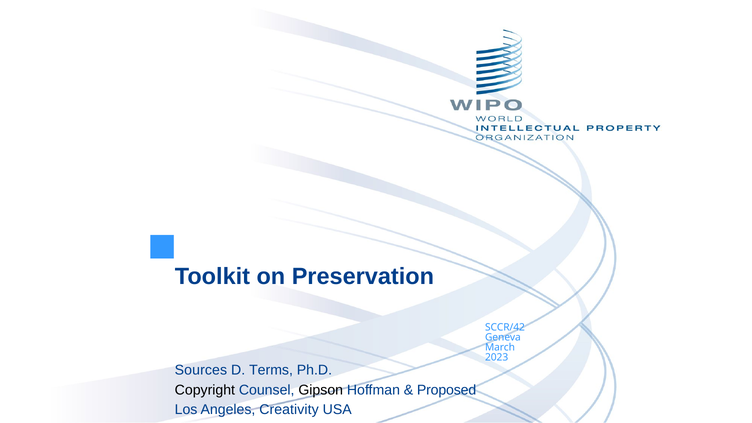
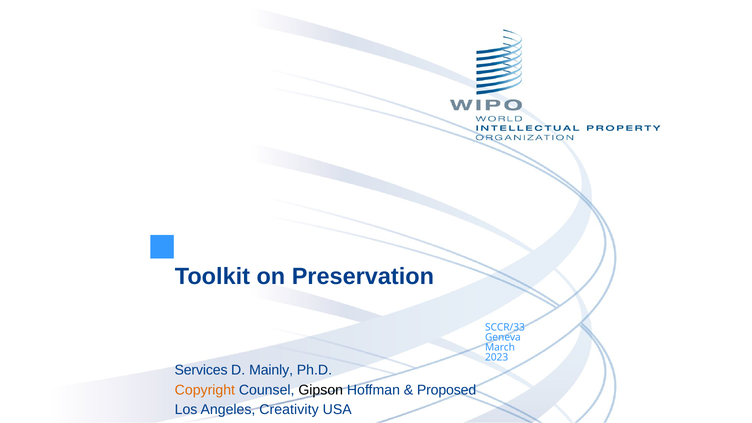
SCCR/42: SCCR/42 -> SCCR/33
Sources: Sources -> Services
Terms: Terms -> Mainly
Copyright colour: black -> orange
